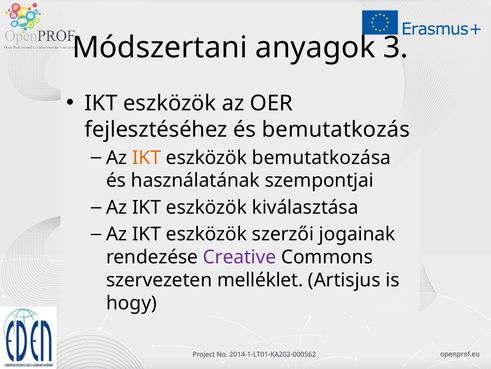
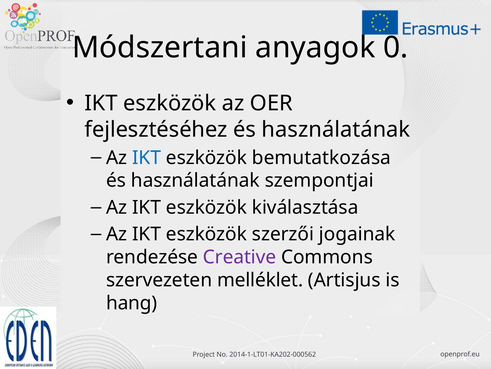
3: 3 -> 0
fejlesztéséhez és bemutatkozás: bemutatkozás -> használatának
IKT at (147, 157) colour: orange -> blue
hogy: hogy -> hang
